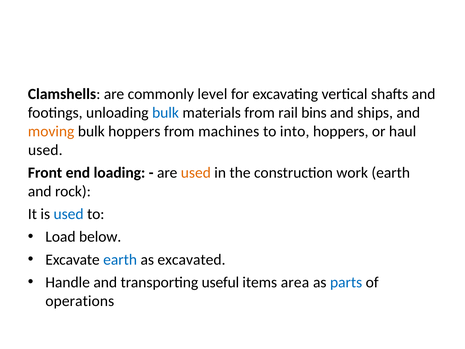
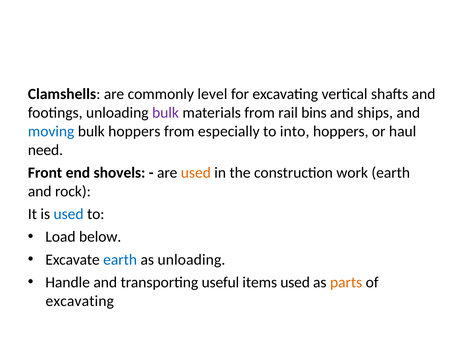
bulk at (166, 113) colour: blue -> purple
moving colour: orange -> blue
machines: machines -> especially
used at (45, 150): used -> need
loading: loading -> shovels
as excavated: excavated -> unloading
items area: area -> used
parts colour: blue -> orange
operations at (80, 301): operations -> excavating
